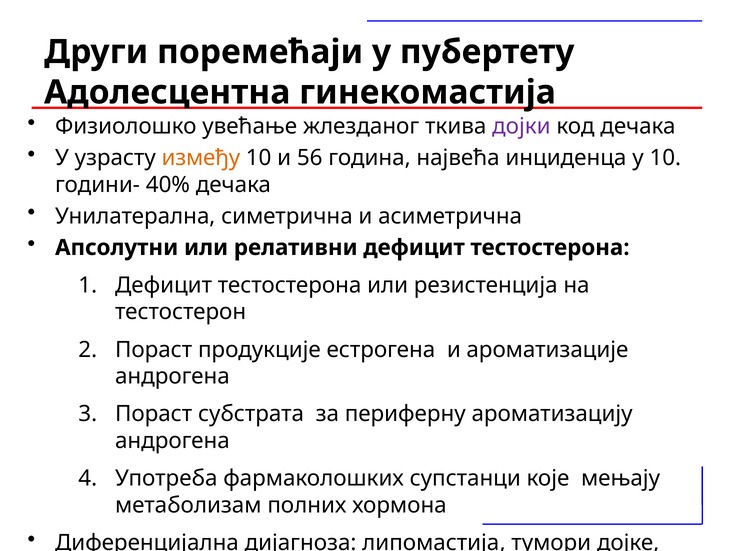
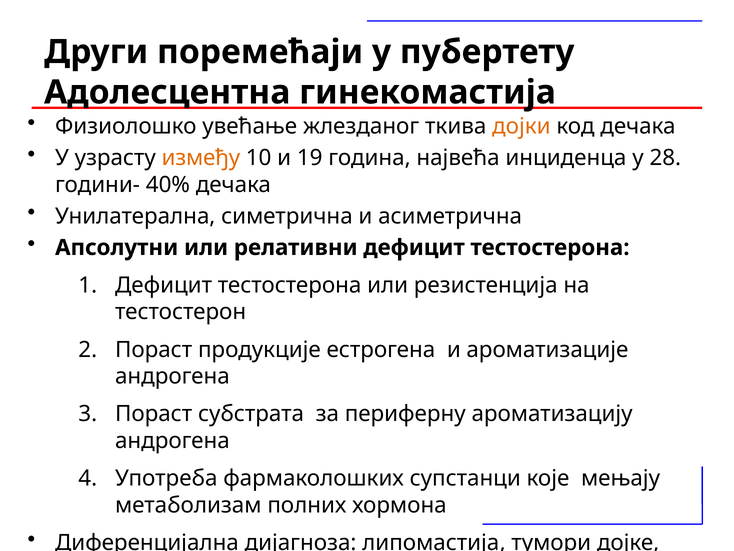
дојки colour: purple -> orange
56: 56 -> 19
у 10: 10 -> 28
